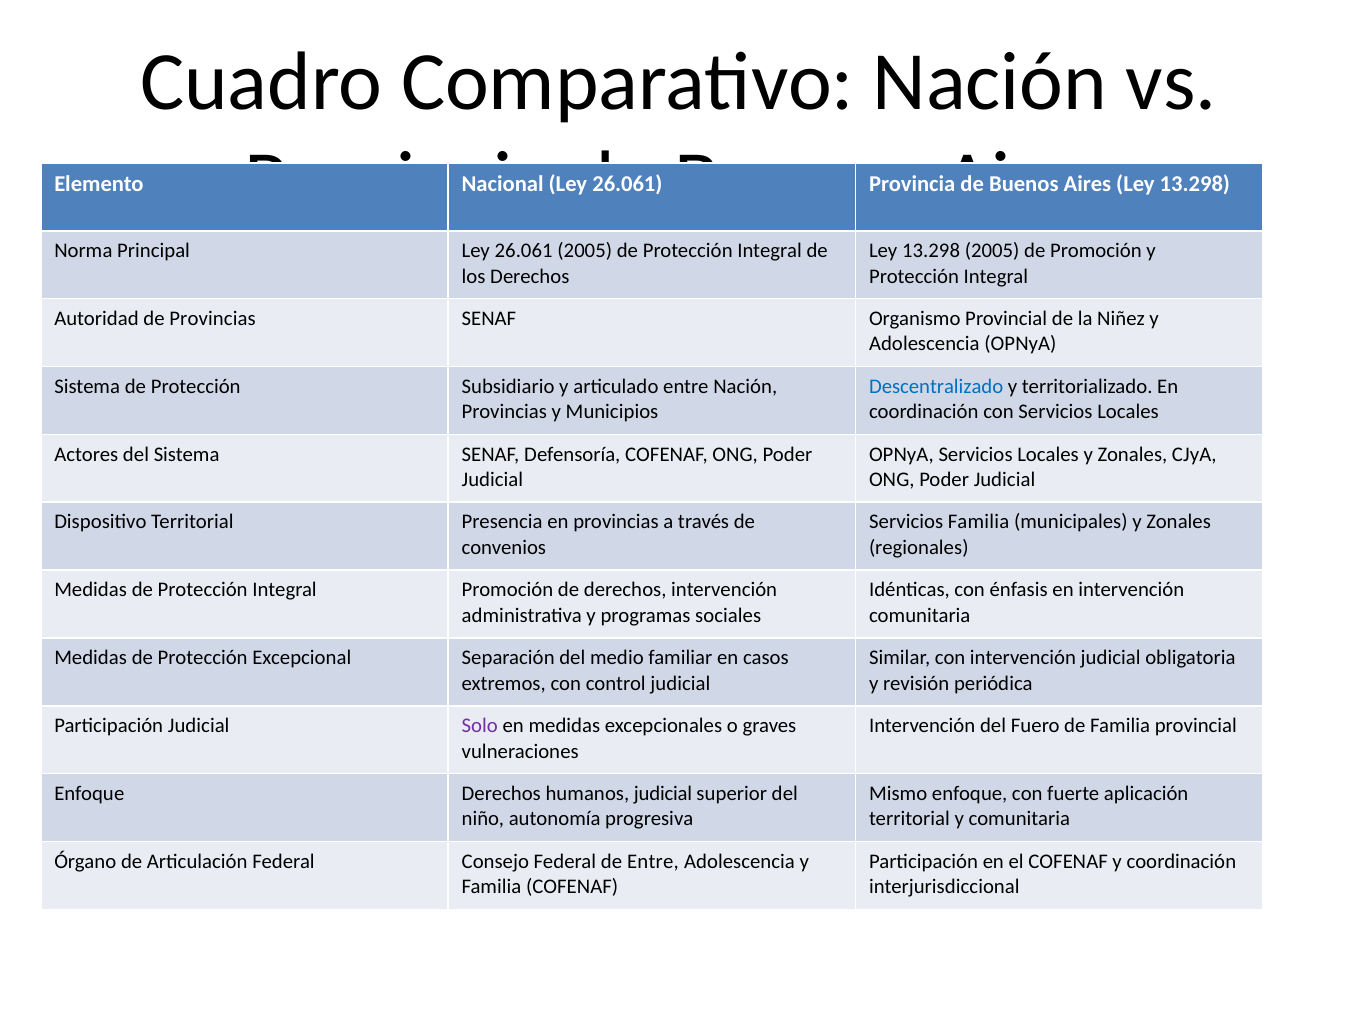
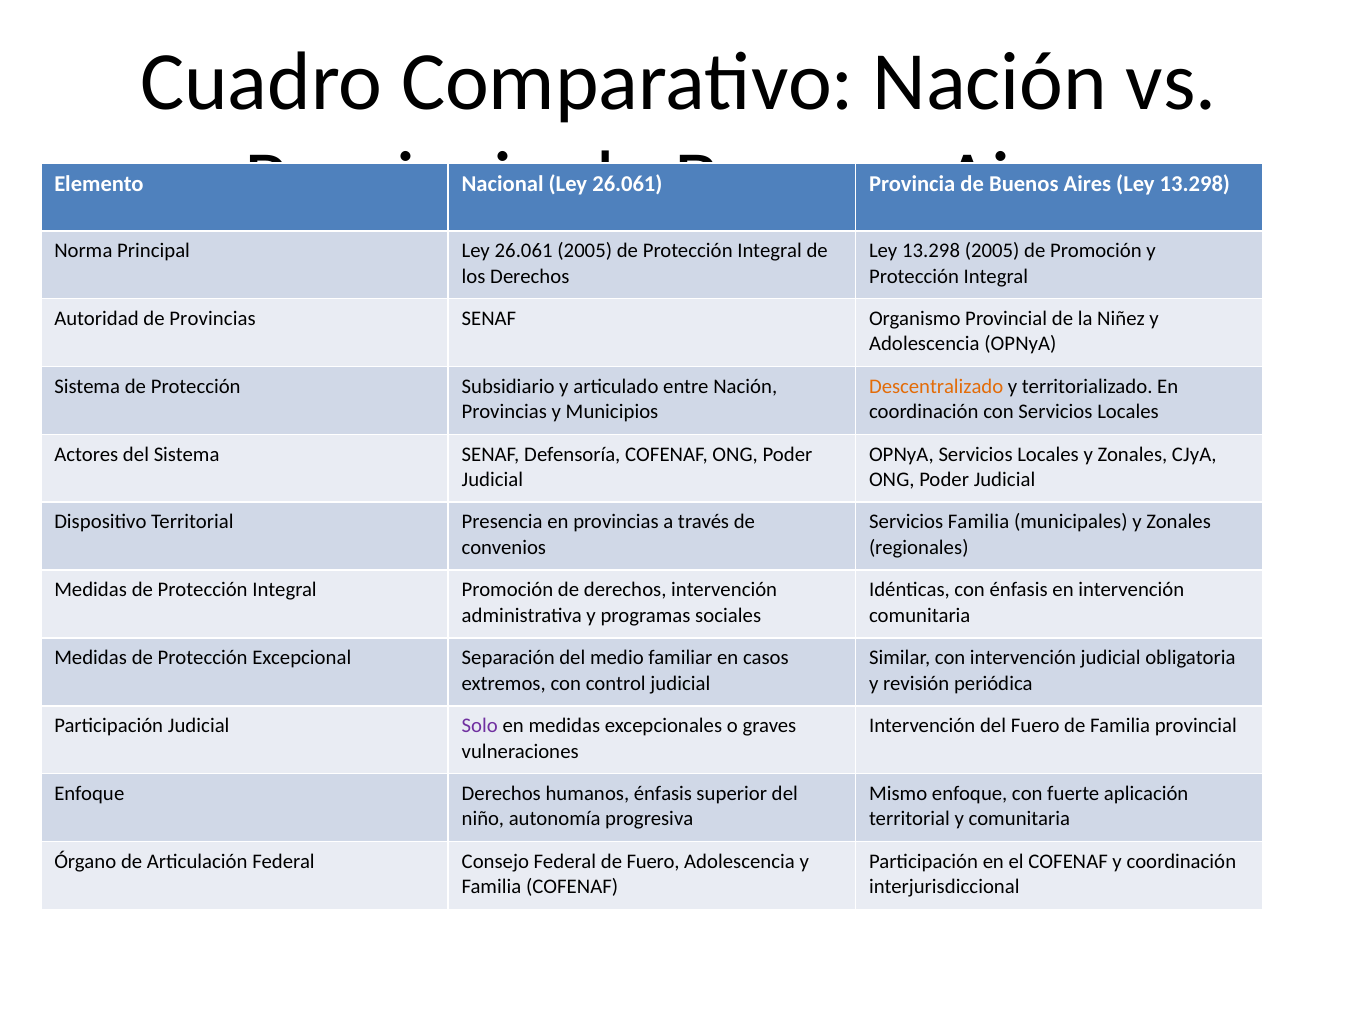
Descentralizado colour: blue -> orange
humanos judicial: judicial -> énfasis
de Entre: Entre -> Fuero
